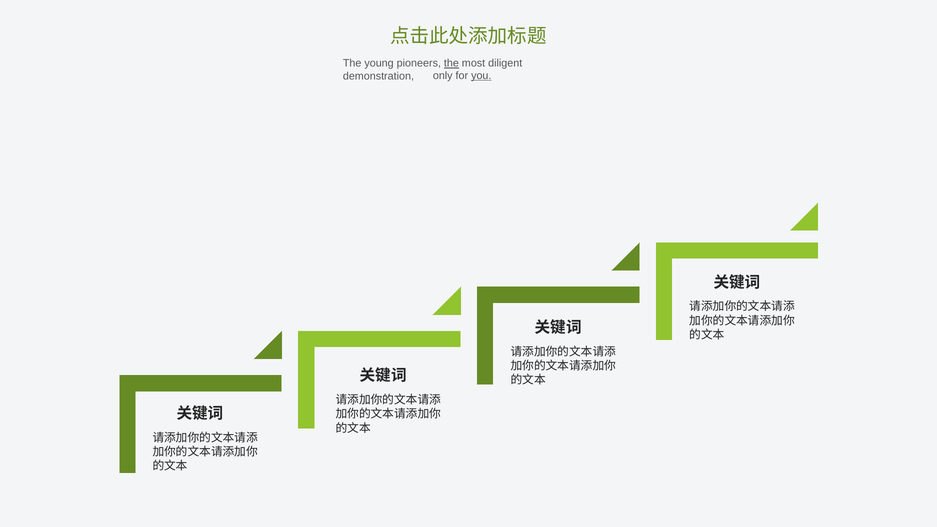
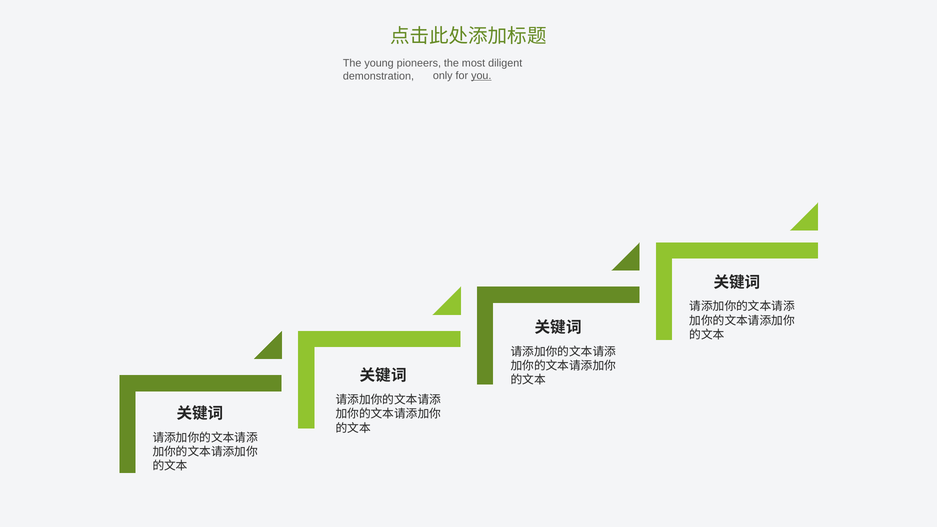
the at (451, 63) underline: present -> none
